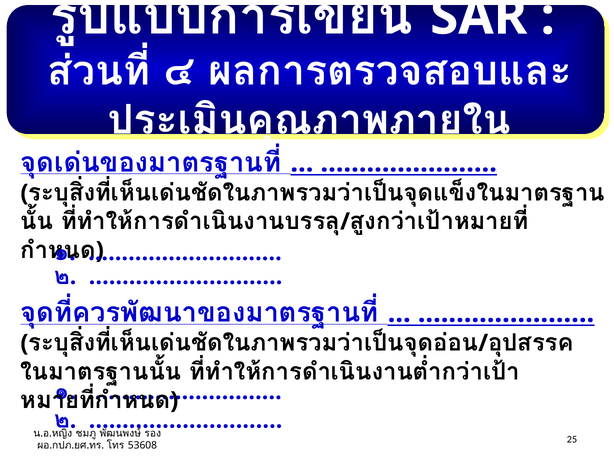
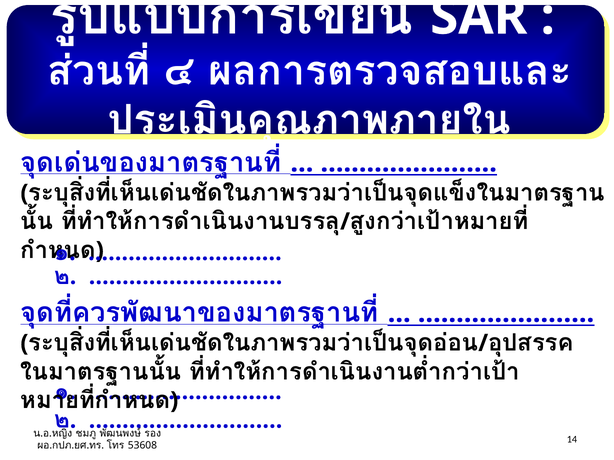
25: 25 -> 14
